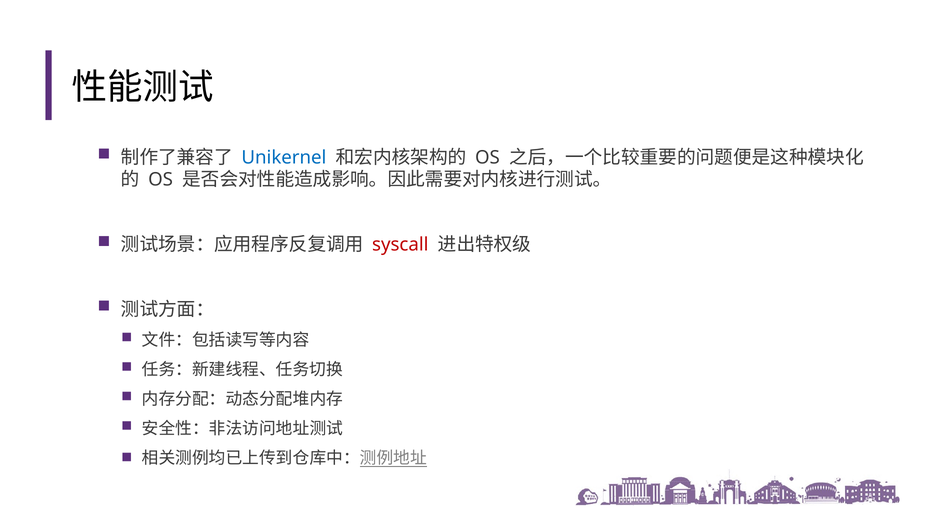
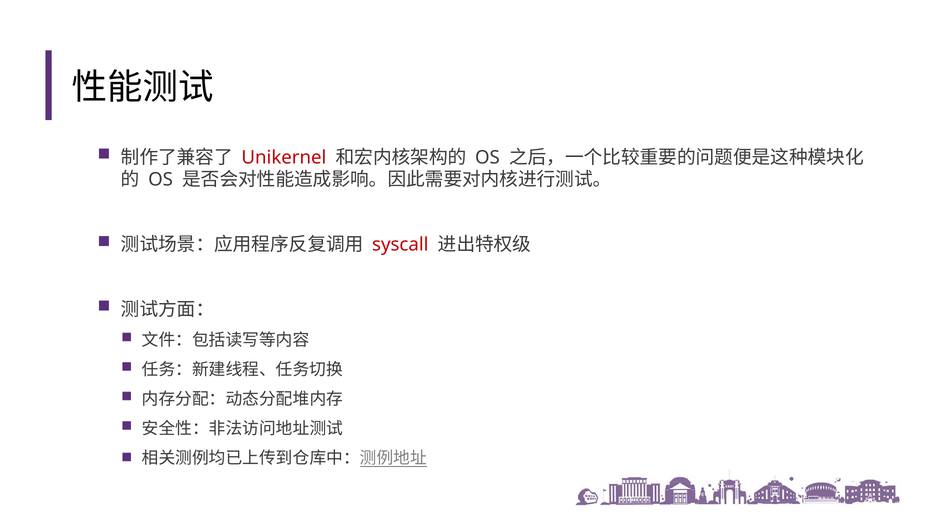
Unikernel colour: blue -> red
